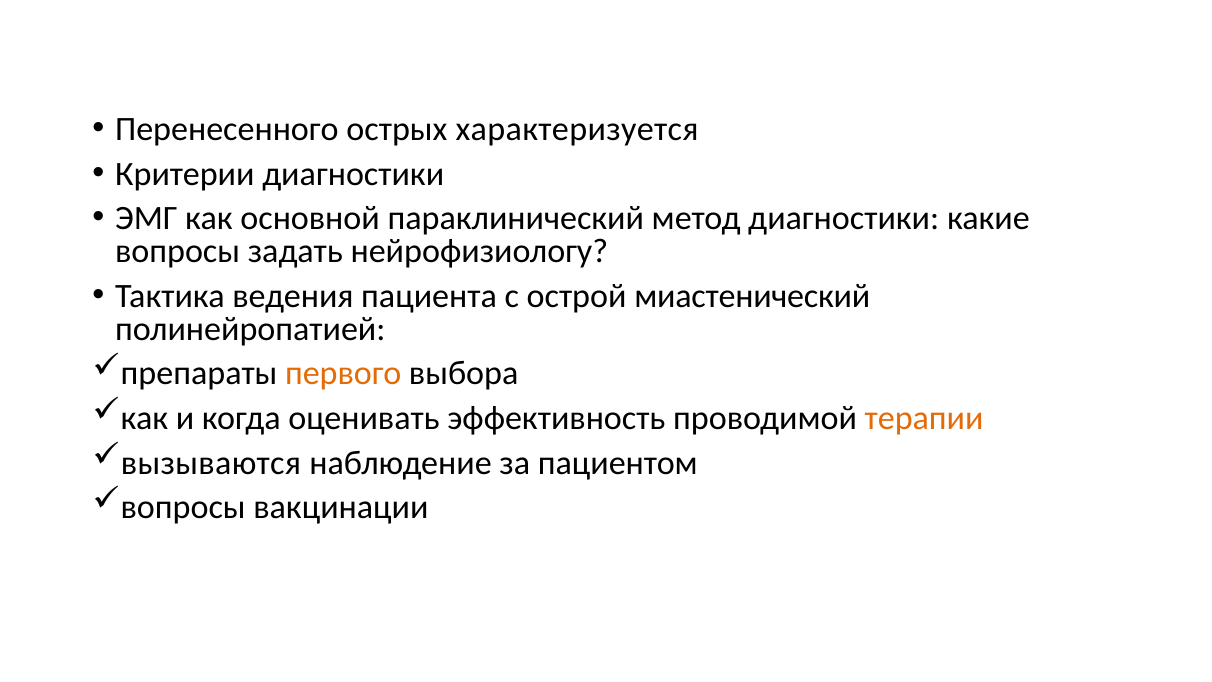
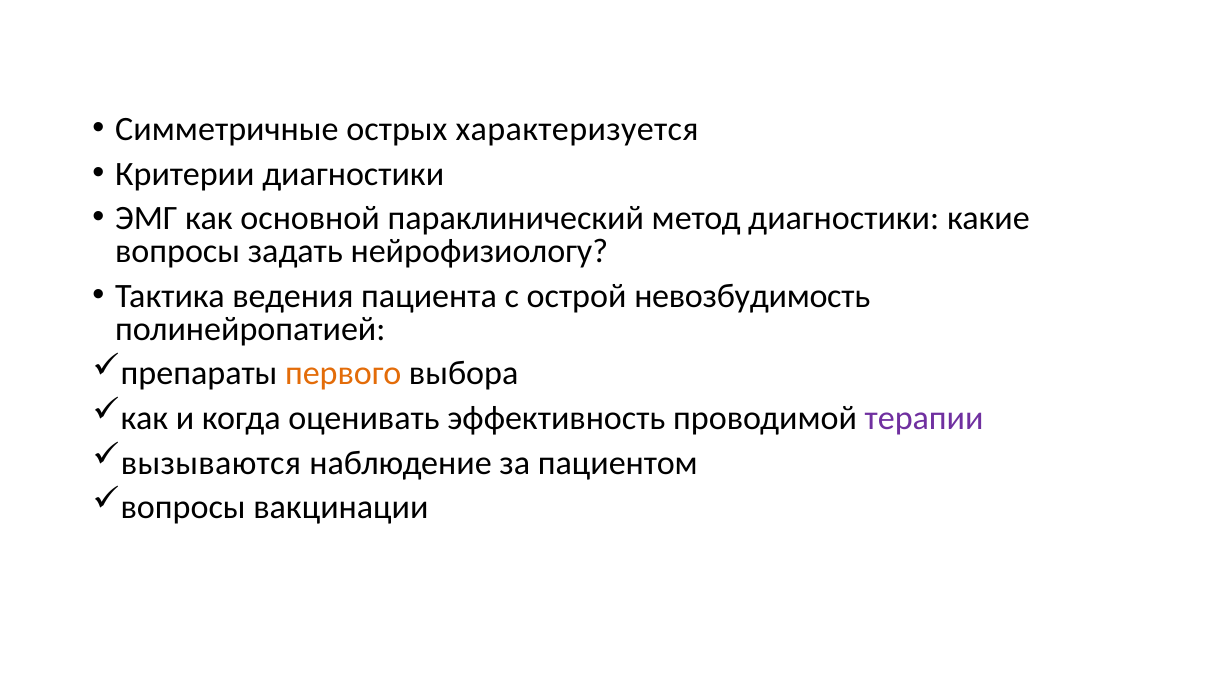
Перенесенного: Перенесенного -> Симметричные
миастенический: миастенический -> невозбудимость
терапии colour: orange -> purple
